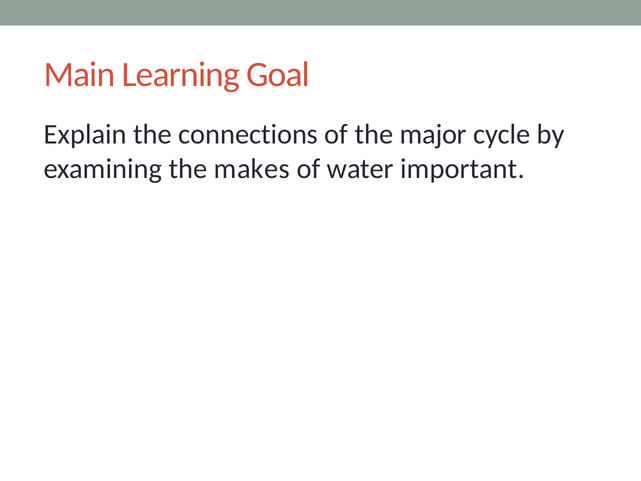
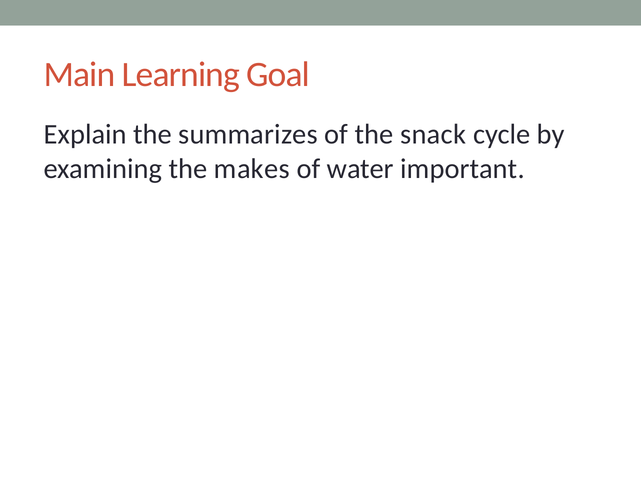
connections: connections -> summarizes
major: major -> snack
